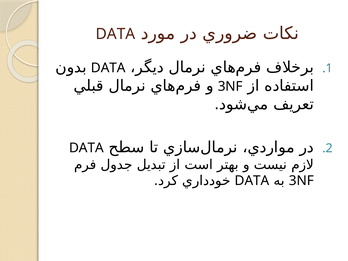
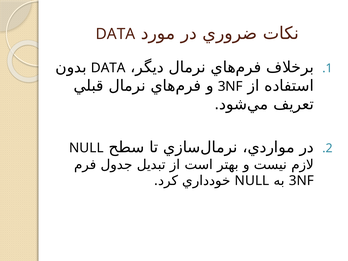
DATA at (86, 148): DATA -> NULL
DATA at (252, 181): DATA -> NULL
